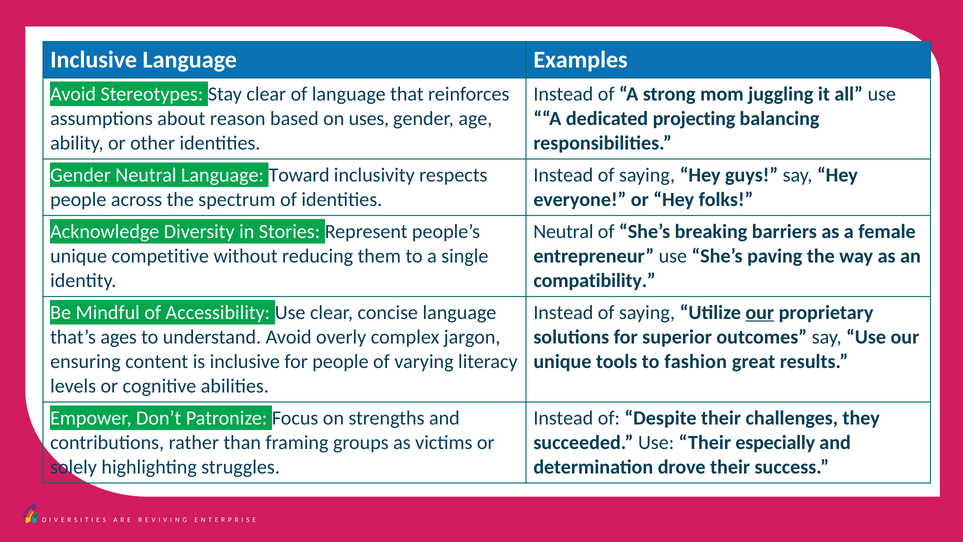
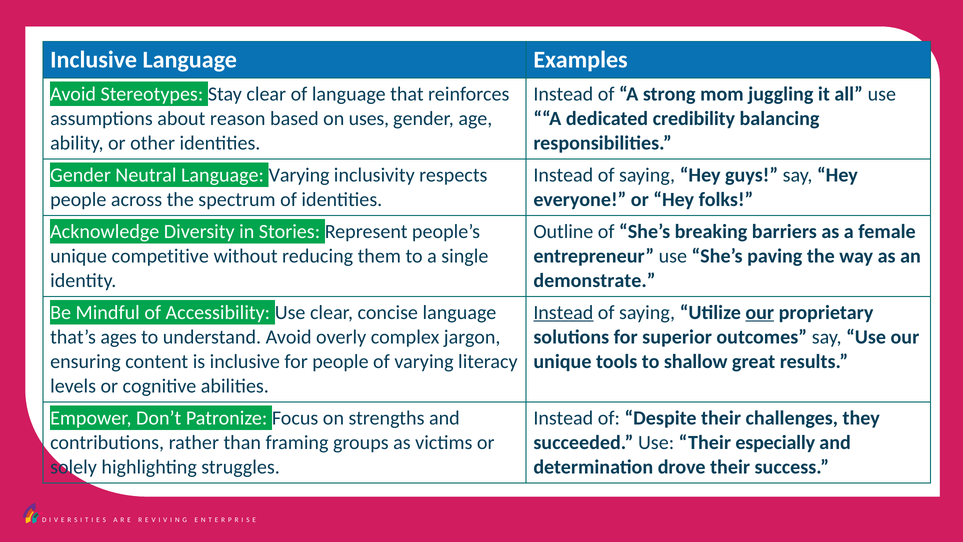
projecting: projecting -> credibility
Language Toward: Toward -> Varying
Neutral at (563, 231): Neutral -> Outline
compatibility: compatibility -> demonstrate
Instead at (563, 312) underline: none -> present
fashion: fashion -> shallow
